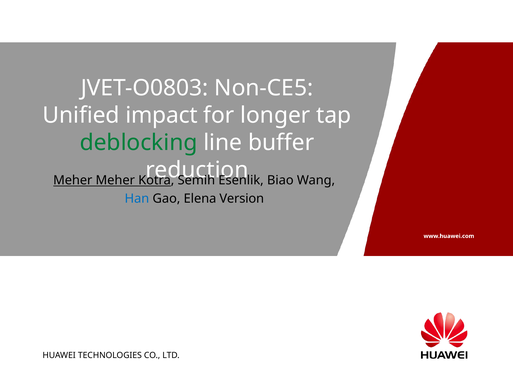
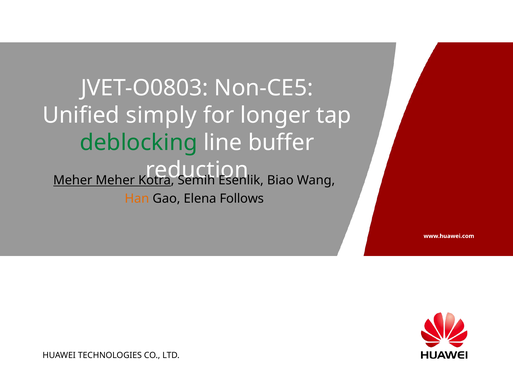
impact: impact -> simply
Han colour: blue -> orange
Version: Version -> Follows
